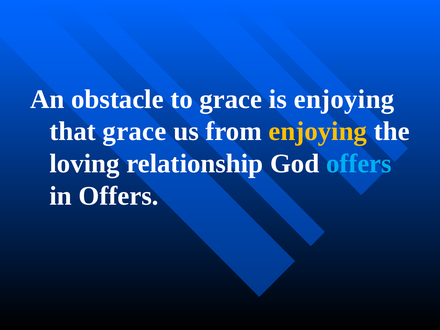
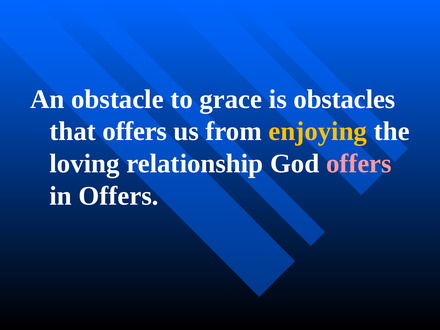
is enjoying: enjoying -> obstacles
that grace: grace -> offers
offers at (359, 164) colour: light blue -> pink
